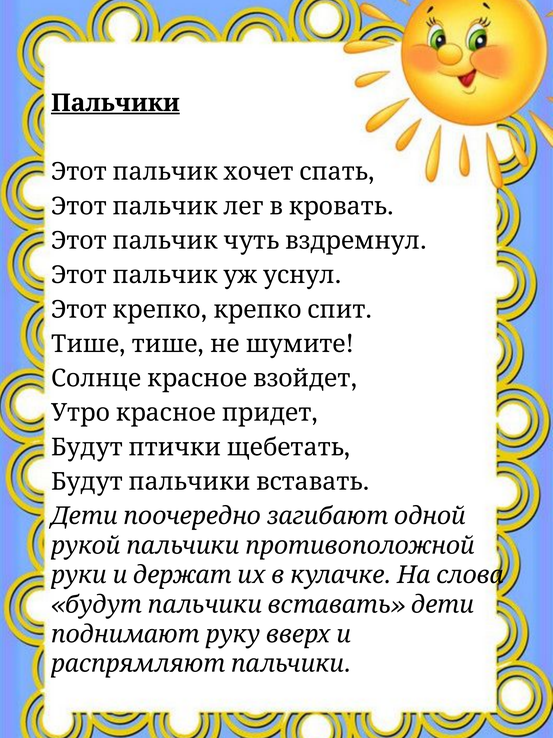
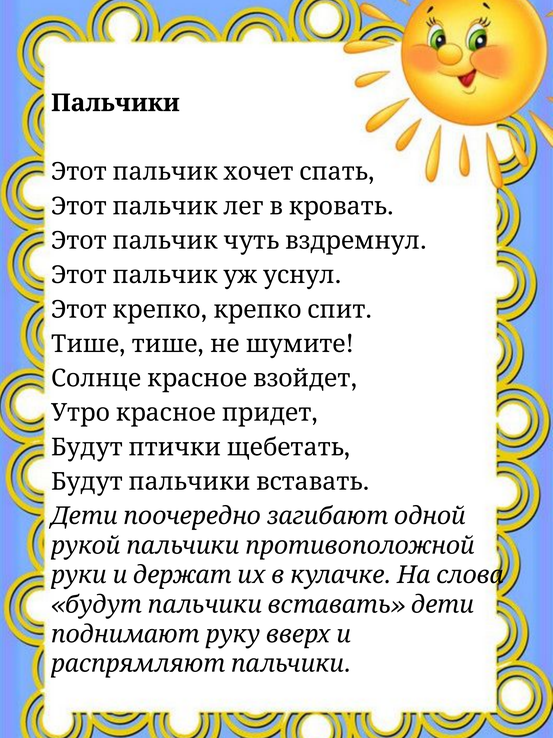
Пальчики underline: present -> none
